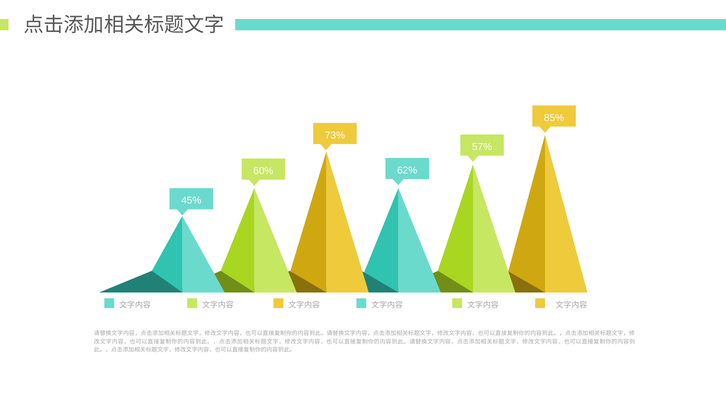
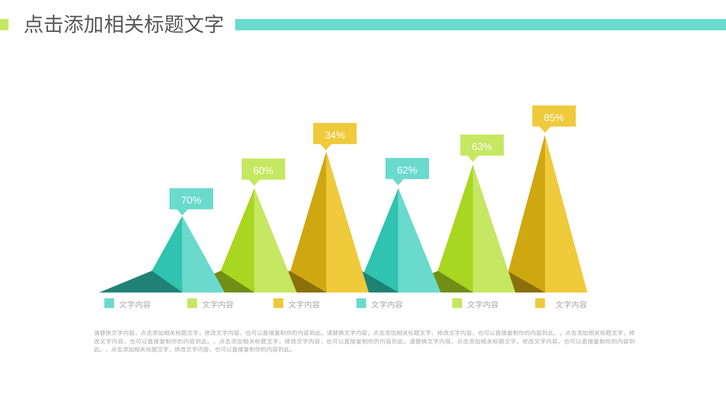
73%: 73% -> 34%
57%: 57% -> 63%
45%: 45% -> 70%
